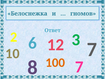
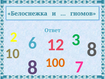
12 7: 7 -> 8
